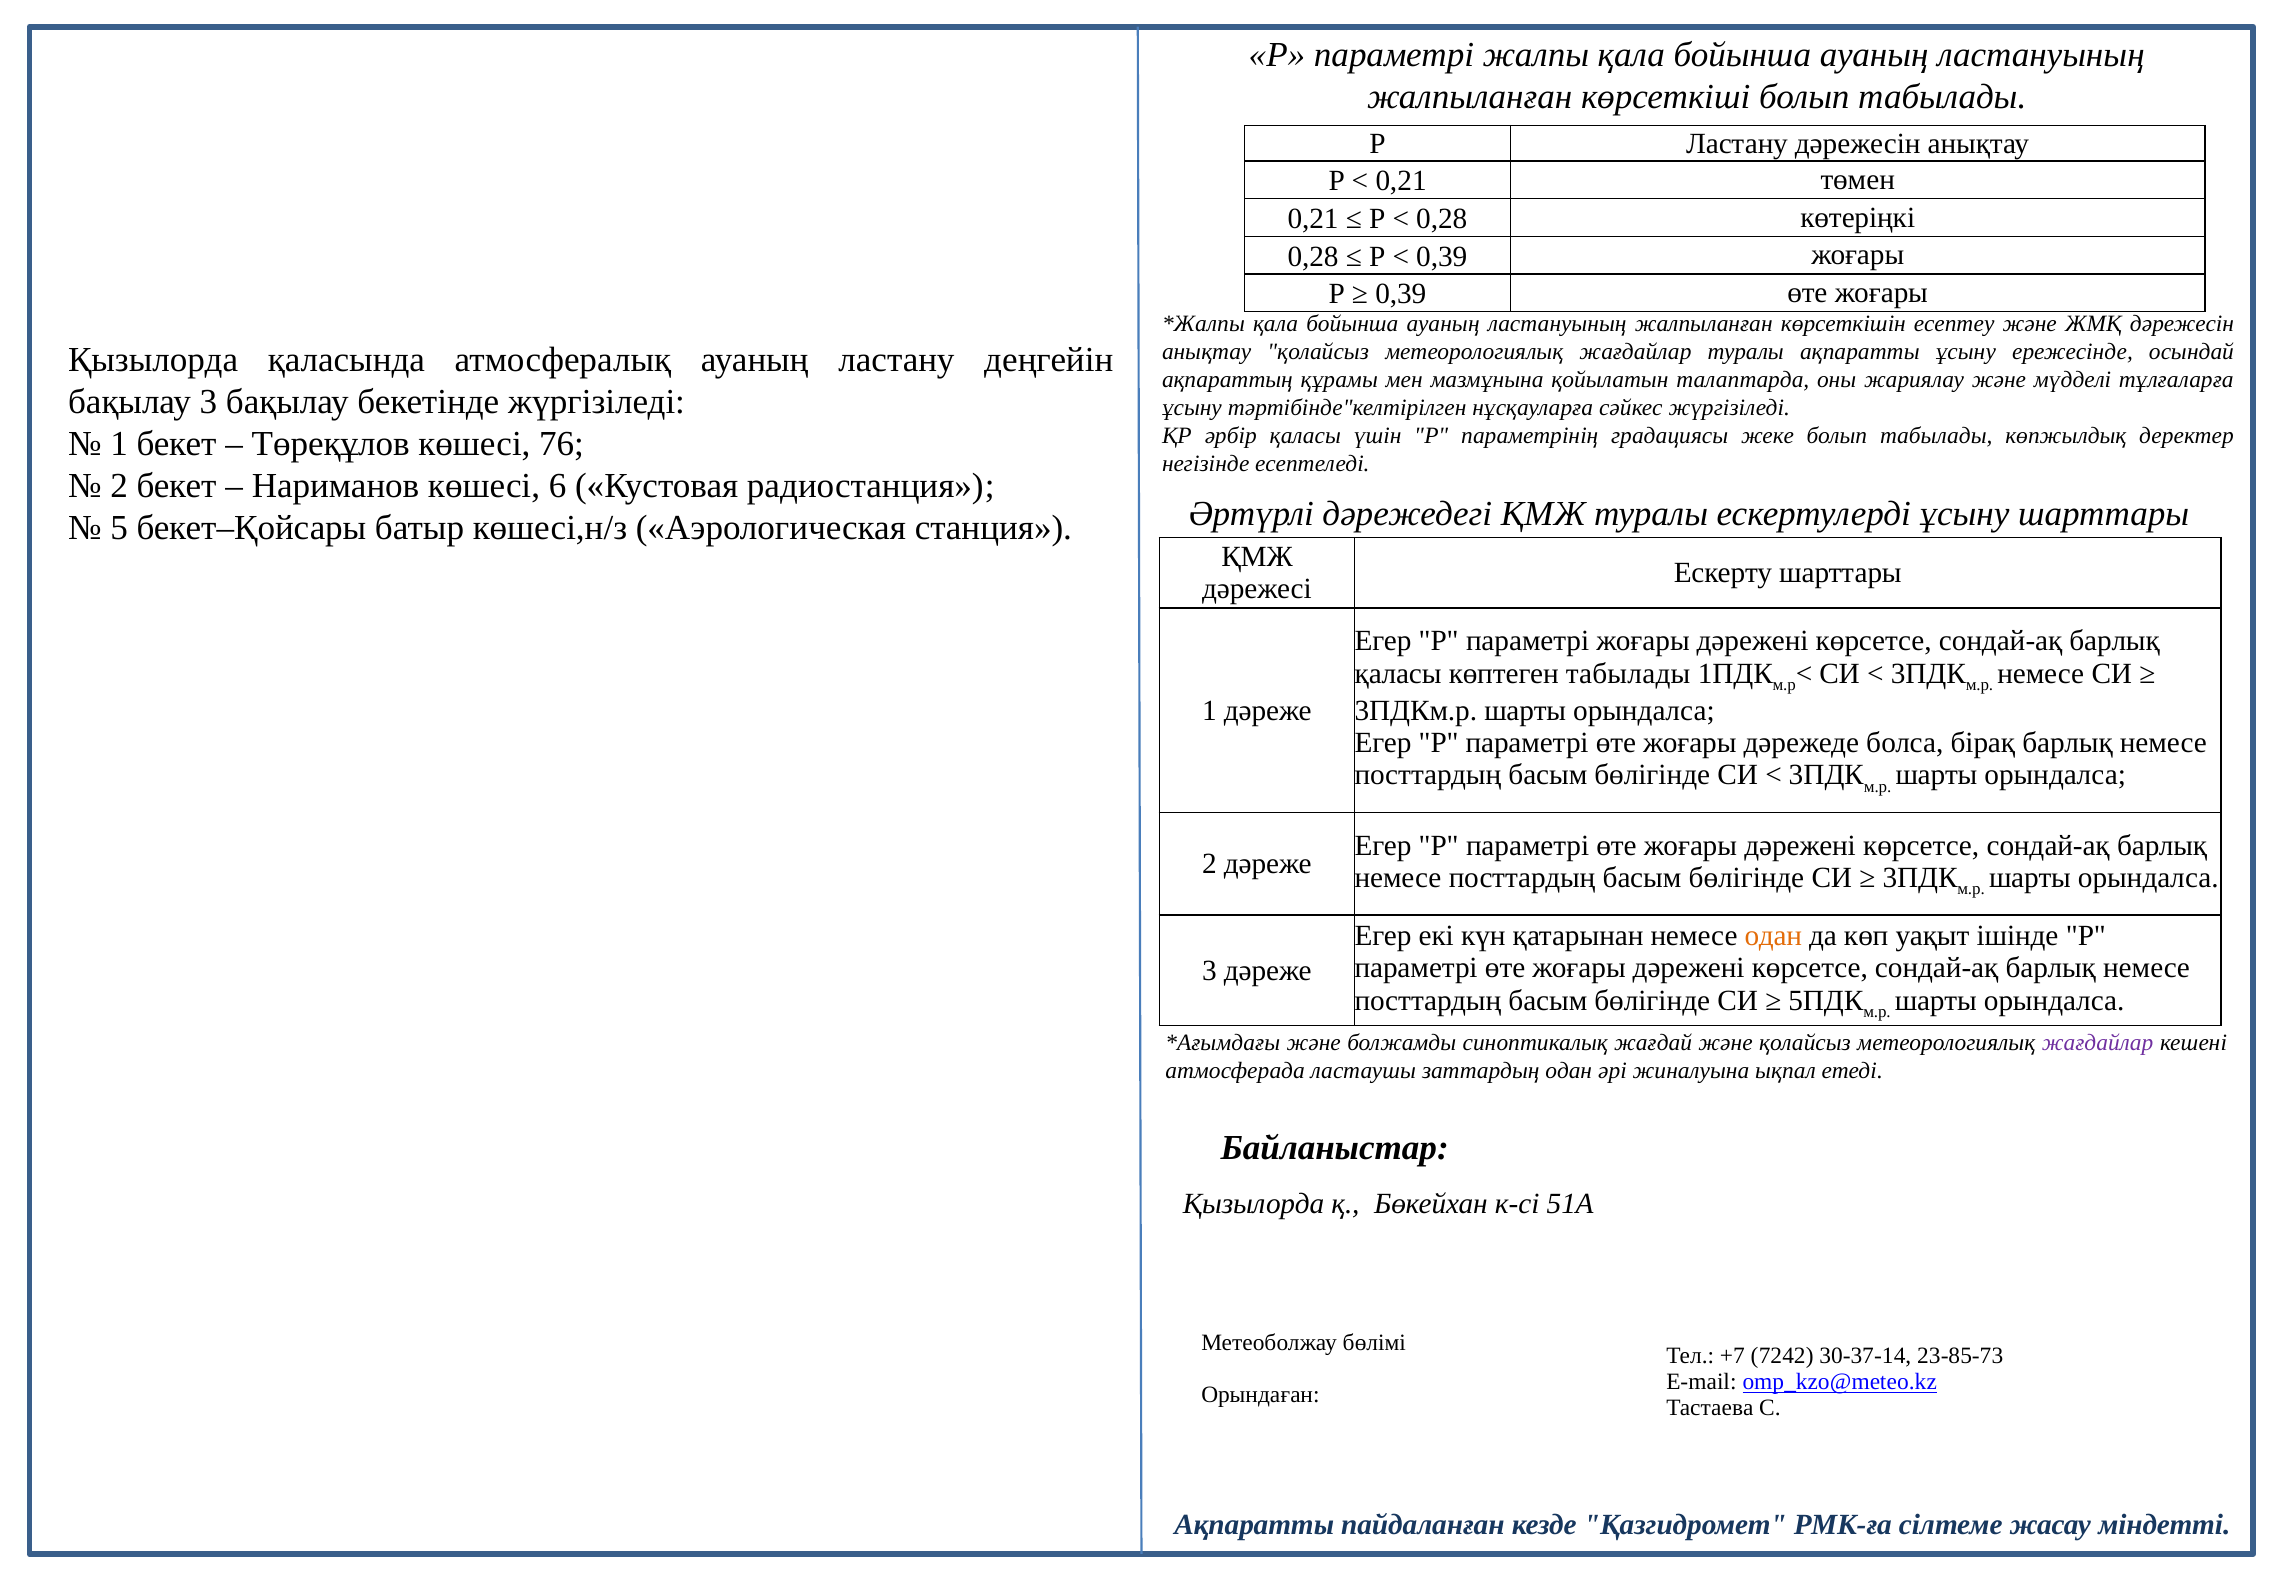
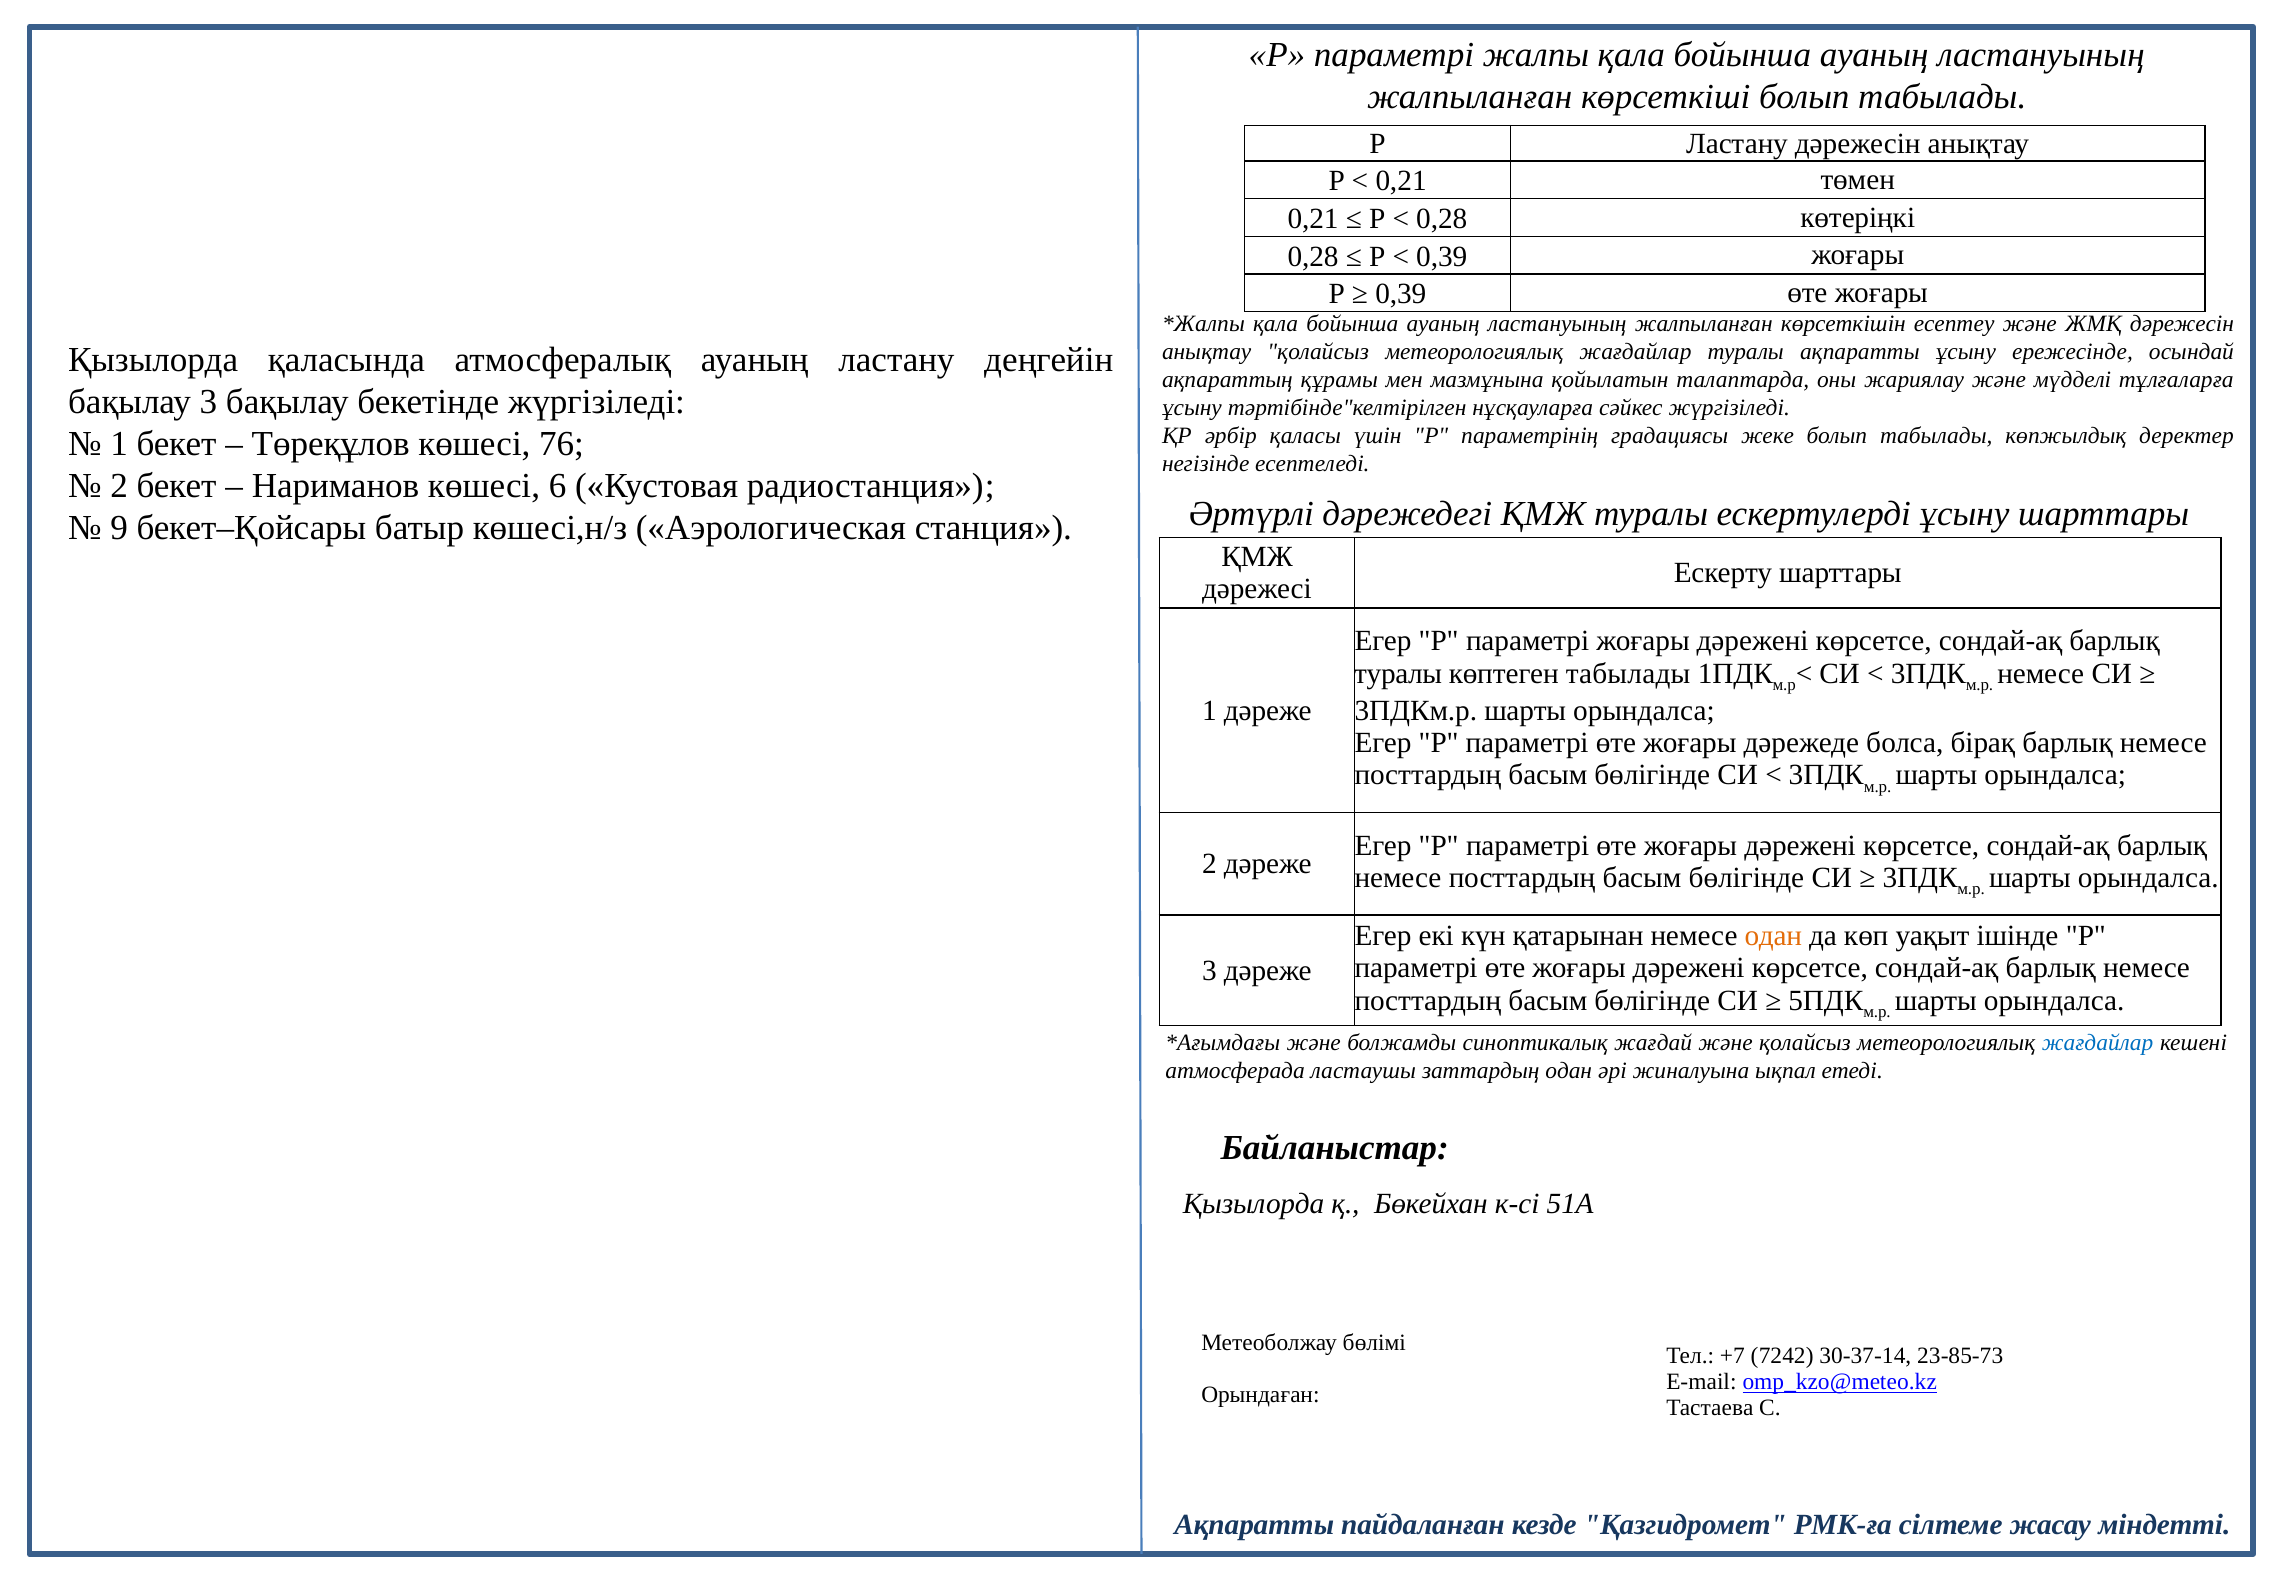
5: 5 -> 9
қаласы at (1398, 673): қаласы -> туралы
жағдайлар at (2098, 1042) colour: purple -> blue
